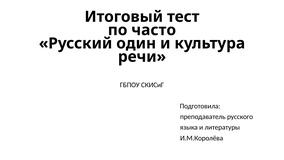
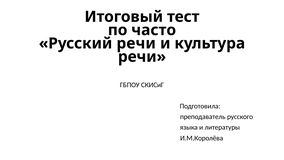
Русский один: один -> речи
